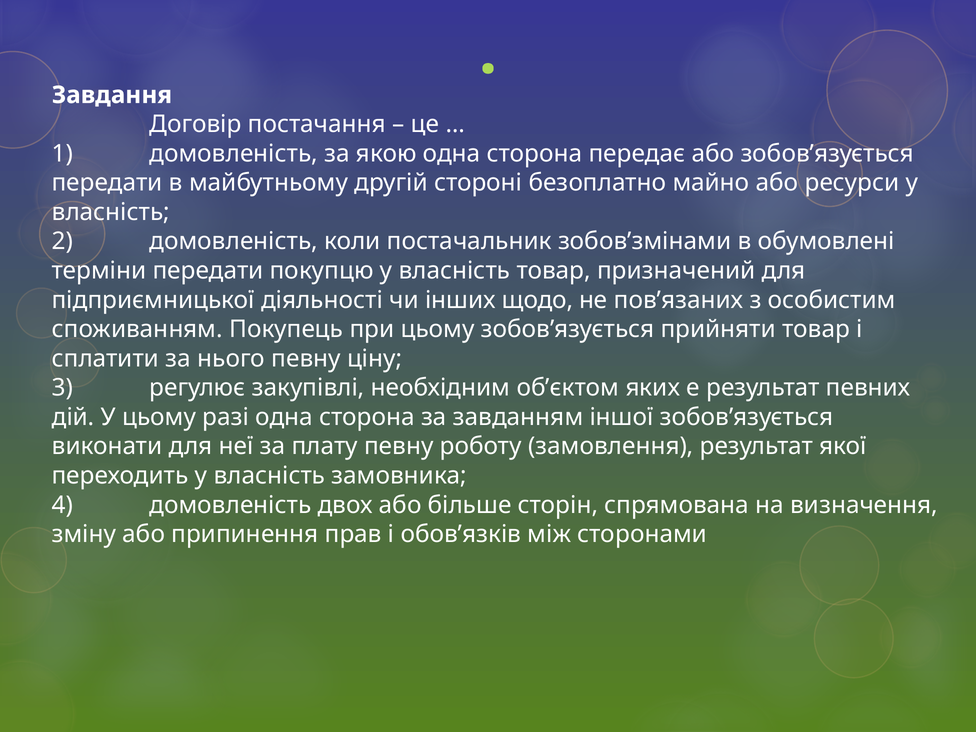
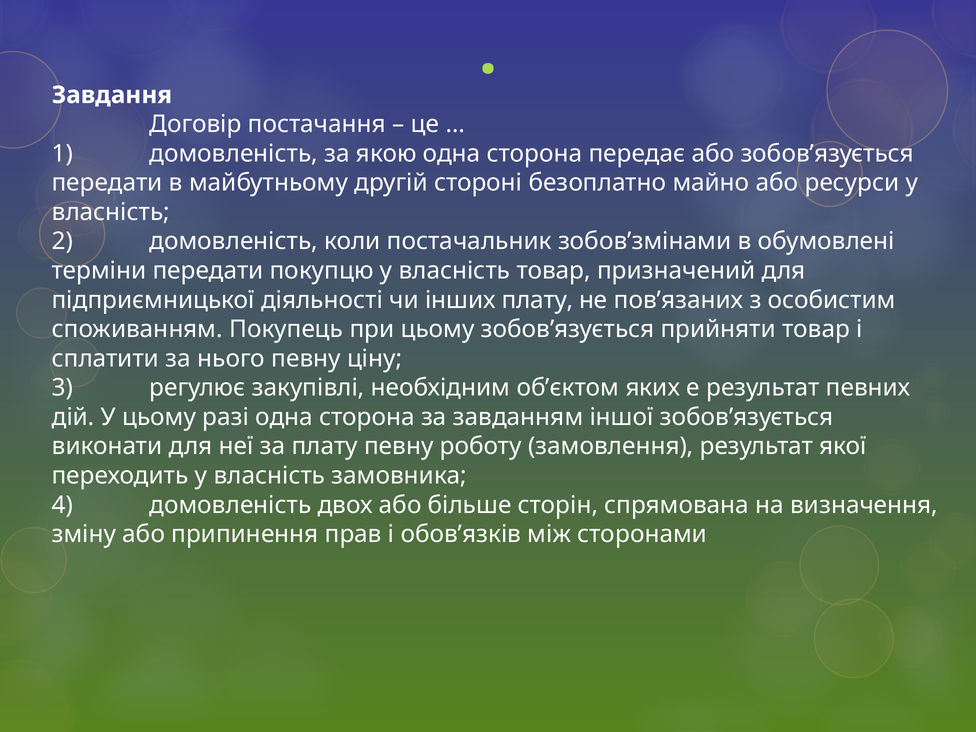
інших щодо: щодо -> плату
